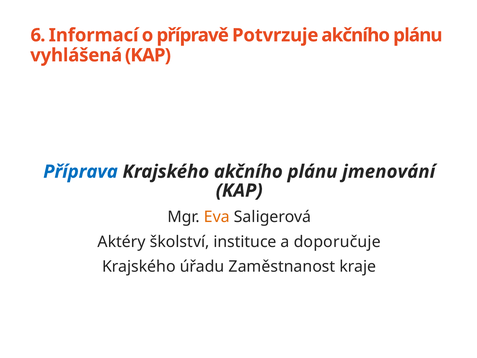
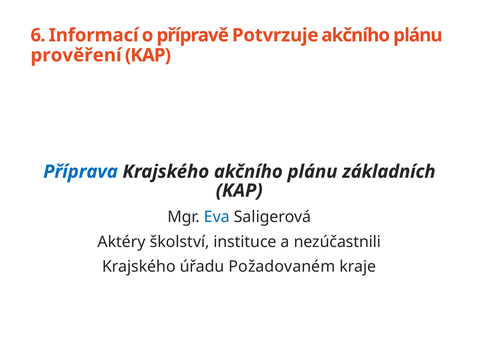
vyhlášená: vyhlášená -> prověření
jmenování: jmenování -> základních
Eva colour: orange -> blue
doporučuje: doporučuje -> nezúčastnili
Zaměstnanost: Zaměstnanost -> Požadovaném
